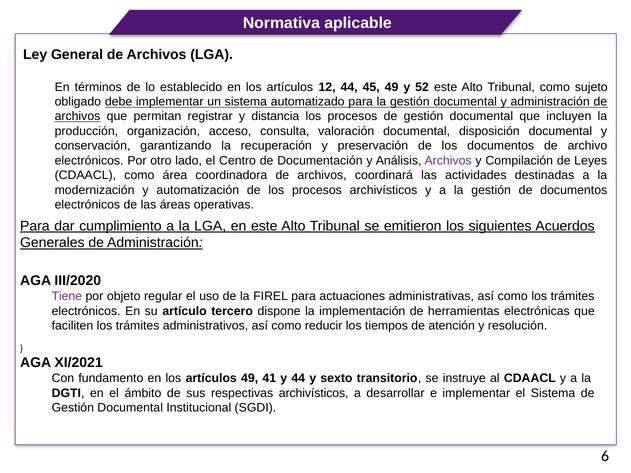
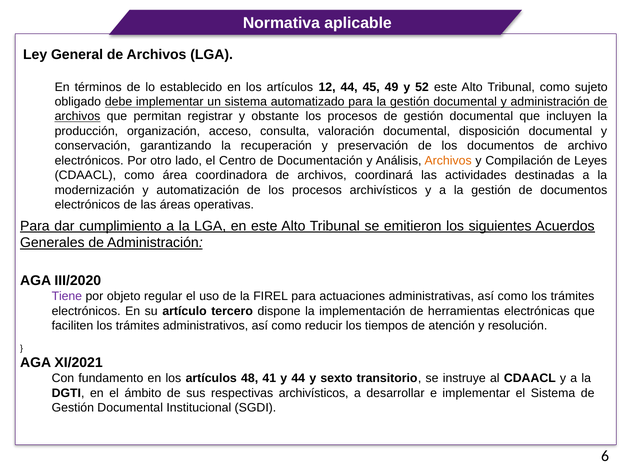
distancia: distancia -> obstante
Archivos at (448, 161) colour: purple -> orange
artículos 49: 49 -> 48
